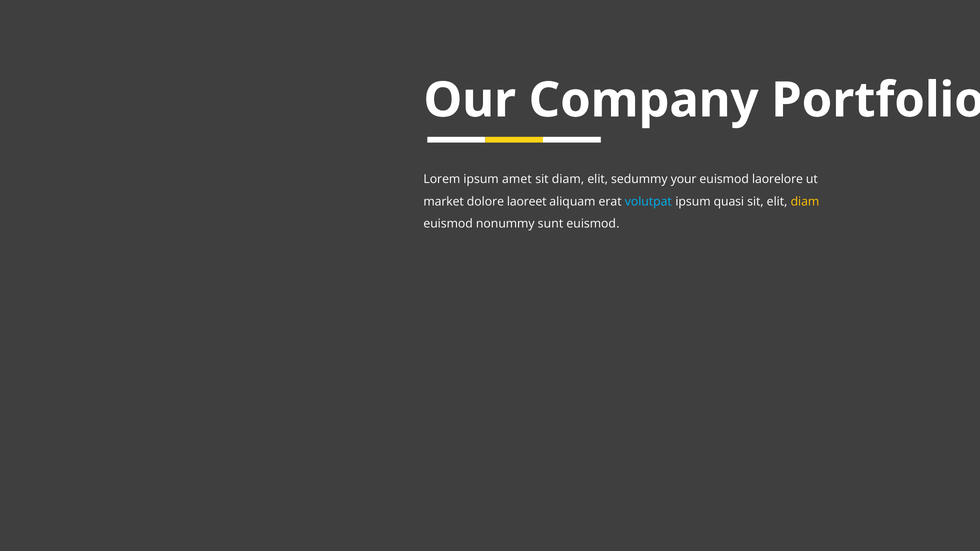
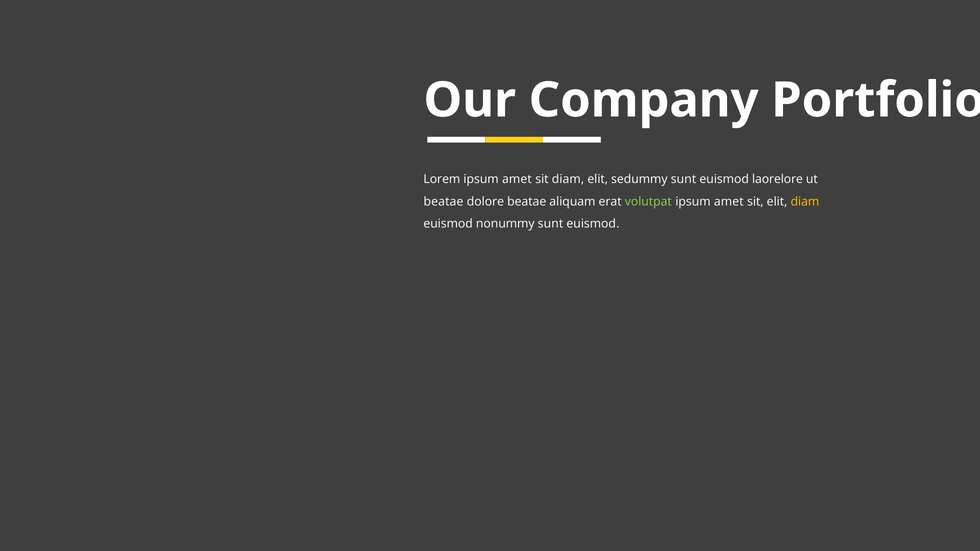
sedummy your: your -> sunt
market at (444, 202): market -> beatae
dolore laoreet: laoreet -> beatae
volutpat colour: light blue -> light green
quasi at (729, 202): quasi -> amet
